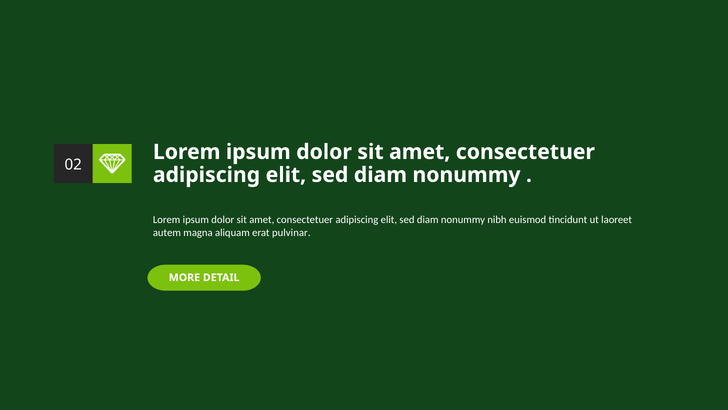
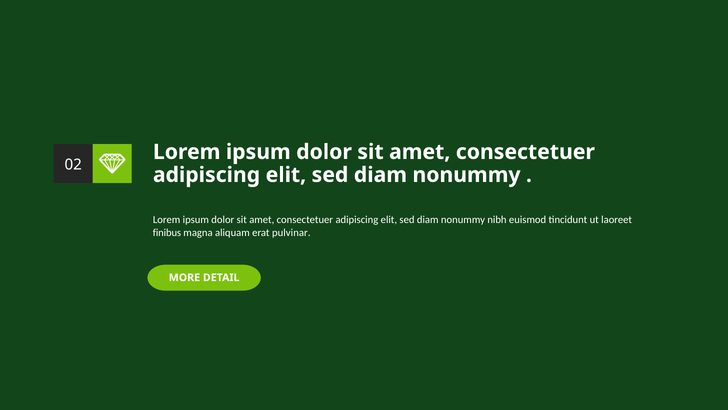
autem: autem -> finibus
